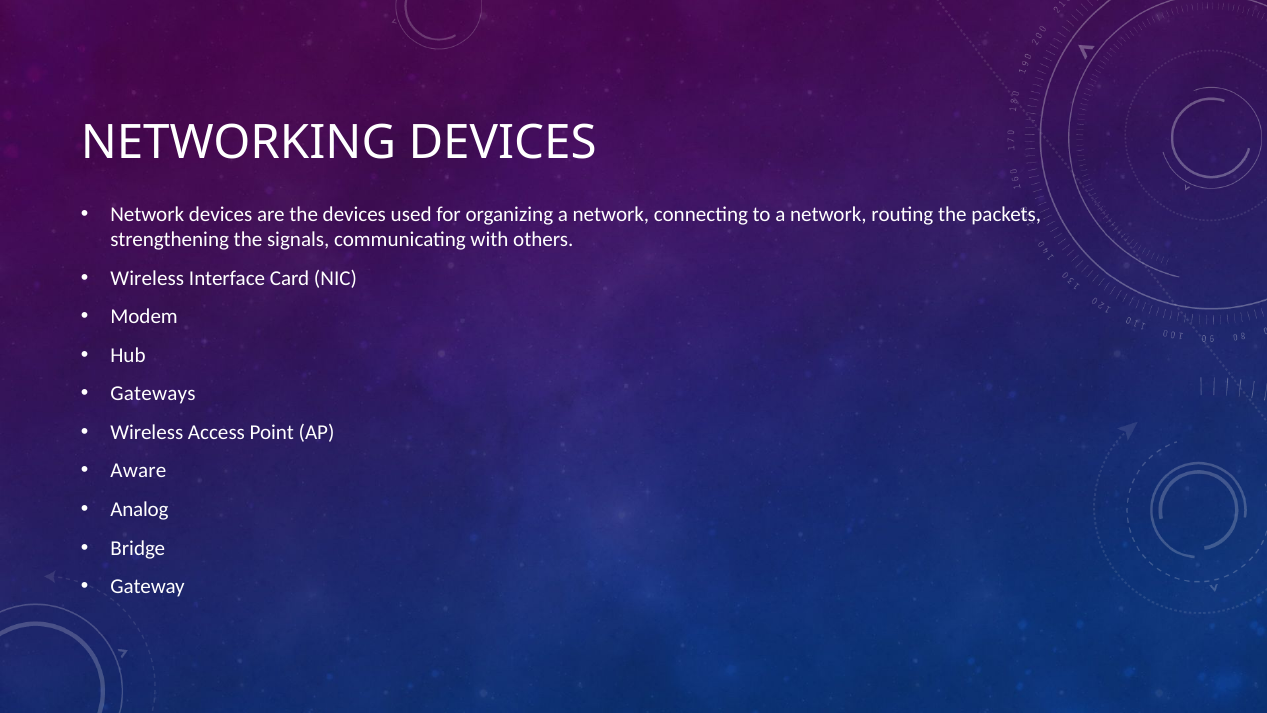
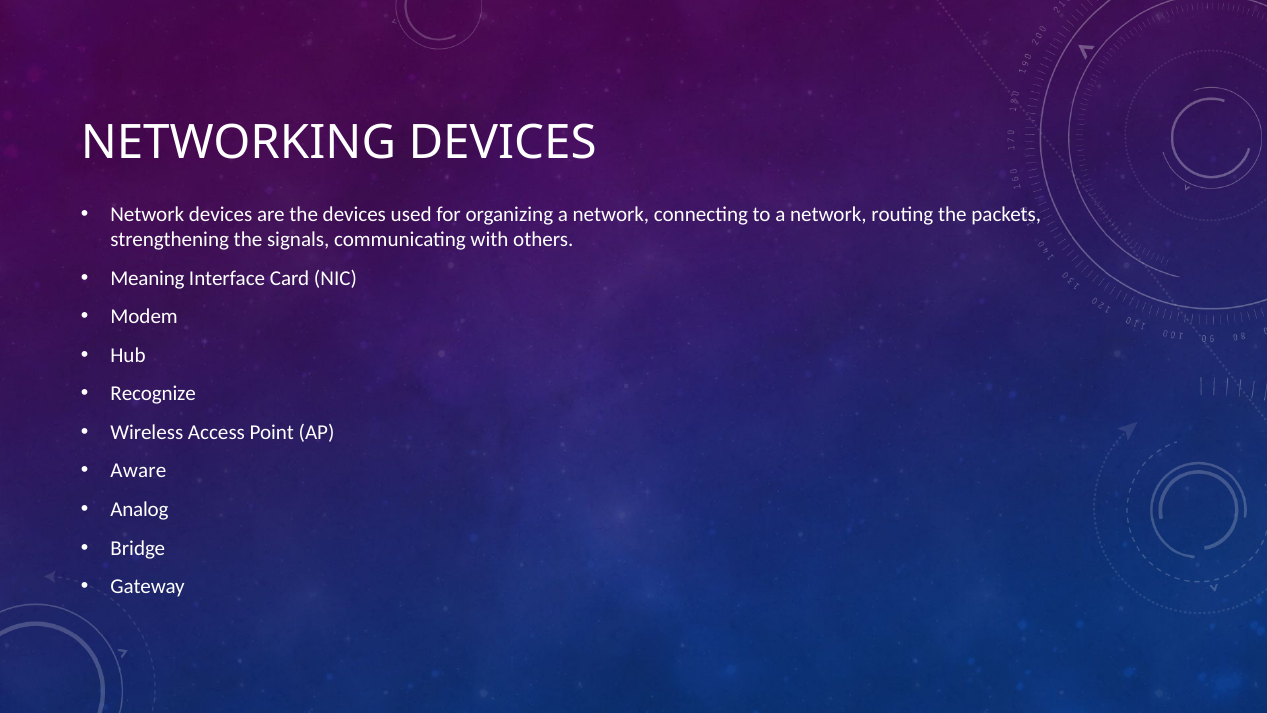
Wireless at (147, 278): Wireless -> Meaning
Gateways: Gateways -> Recognize
